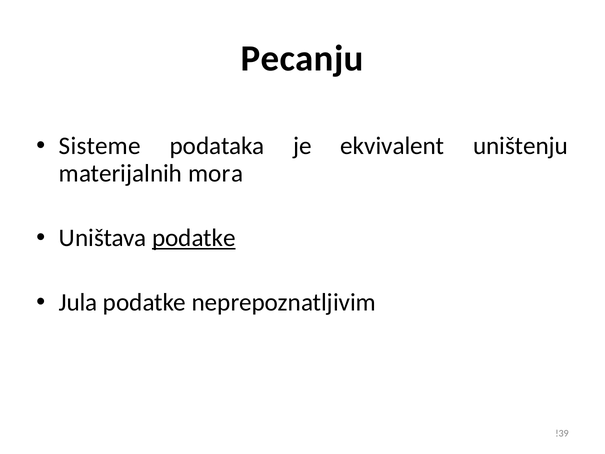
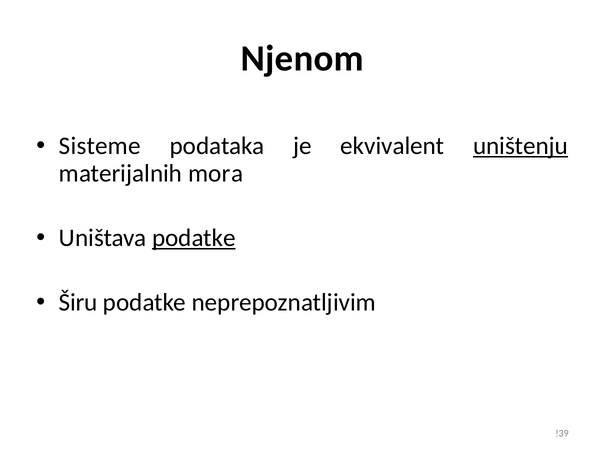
Pecanju: Pecanju -> Njenom
uništenju underline: none -> present
Jula: Jula -> Širu
